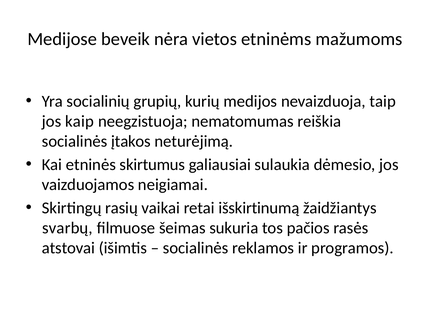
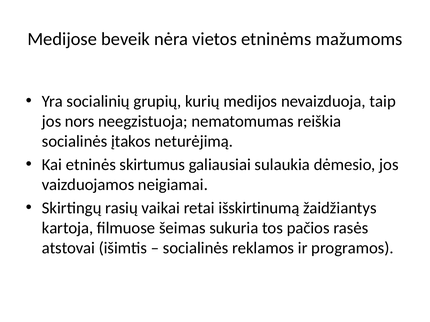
kaip: kaip -> nors
svarbų: svarbų -> kartoja
